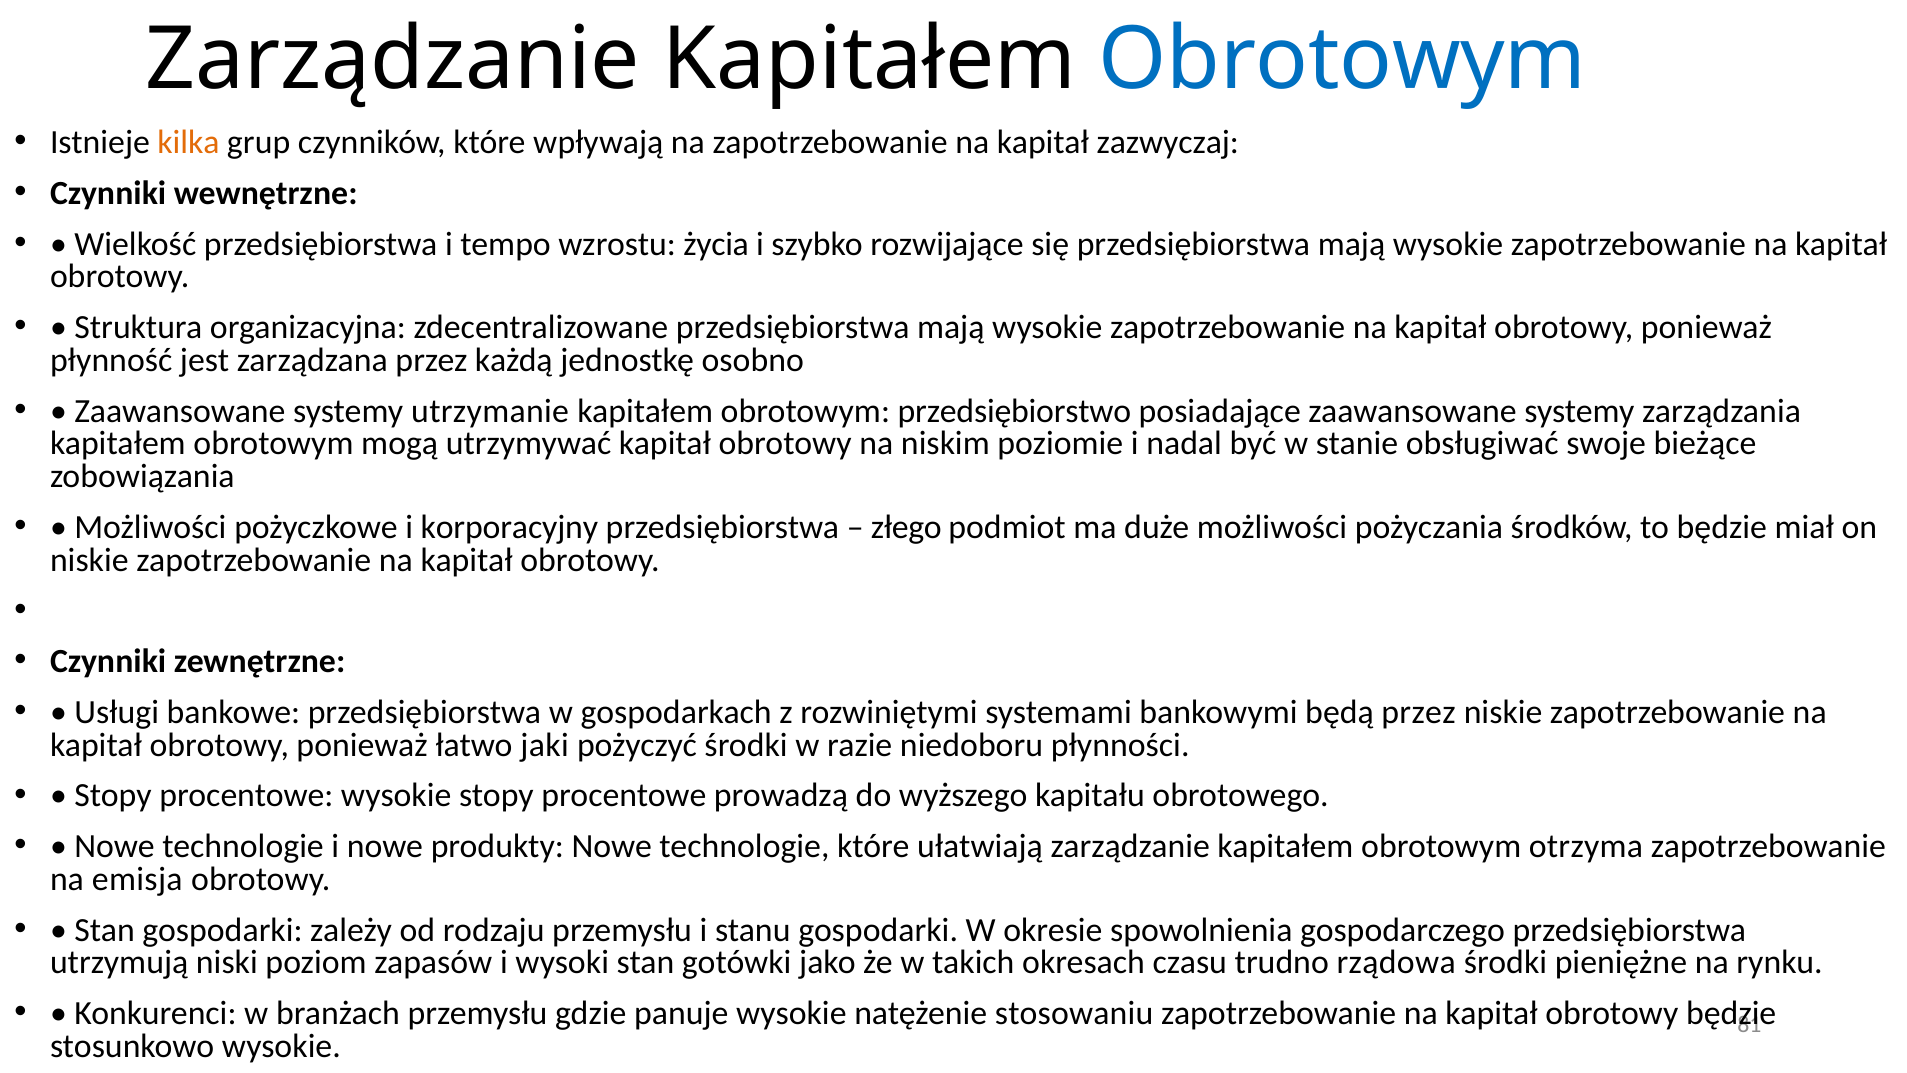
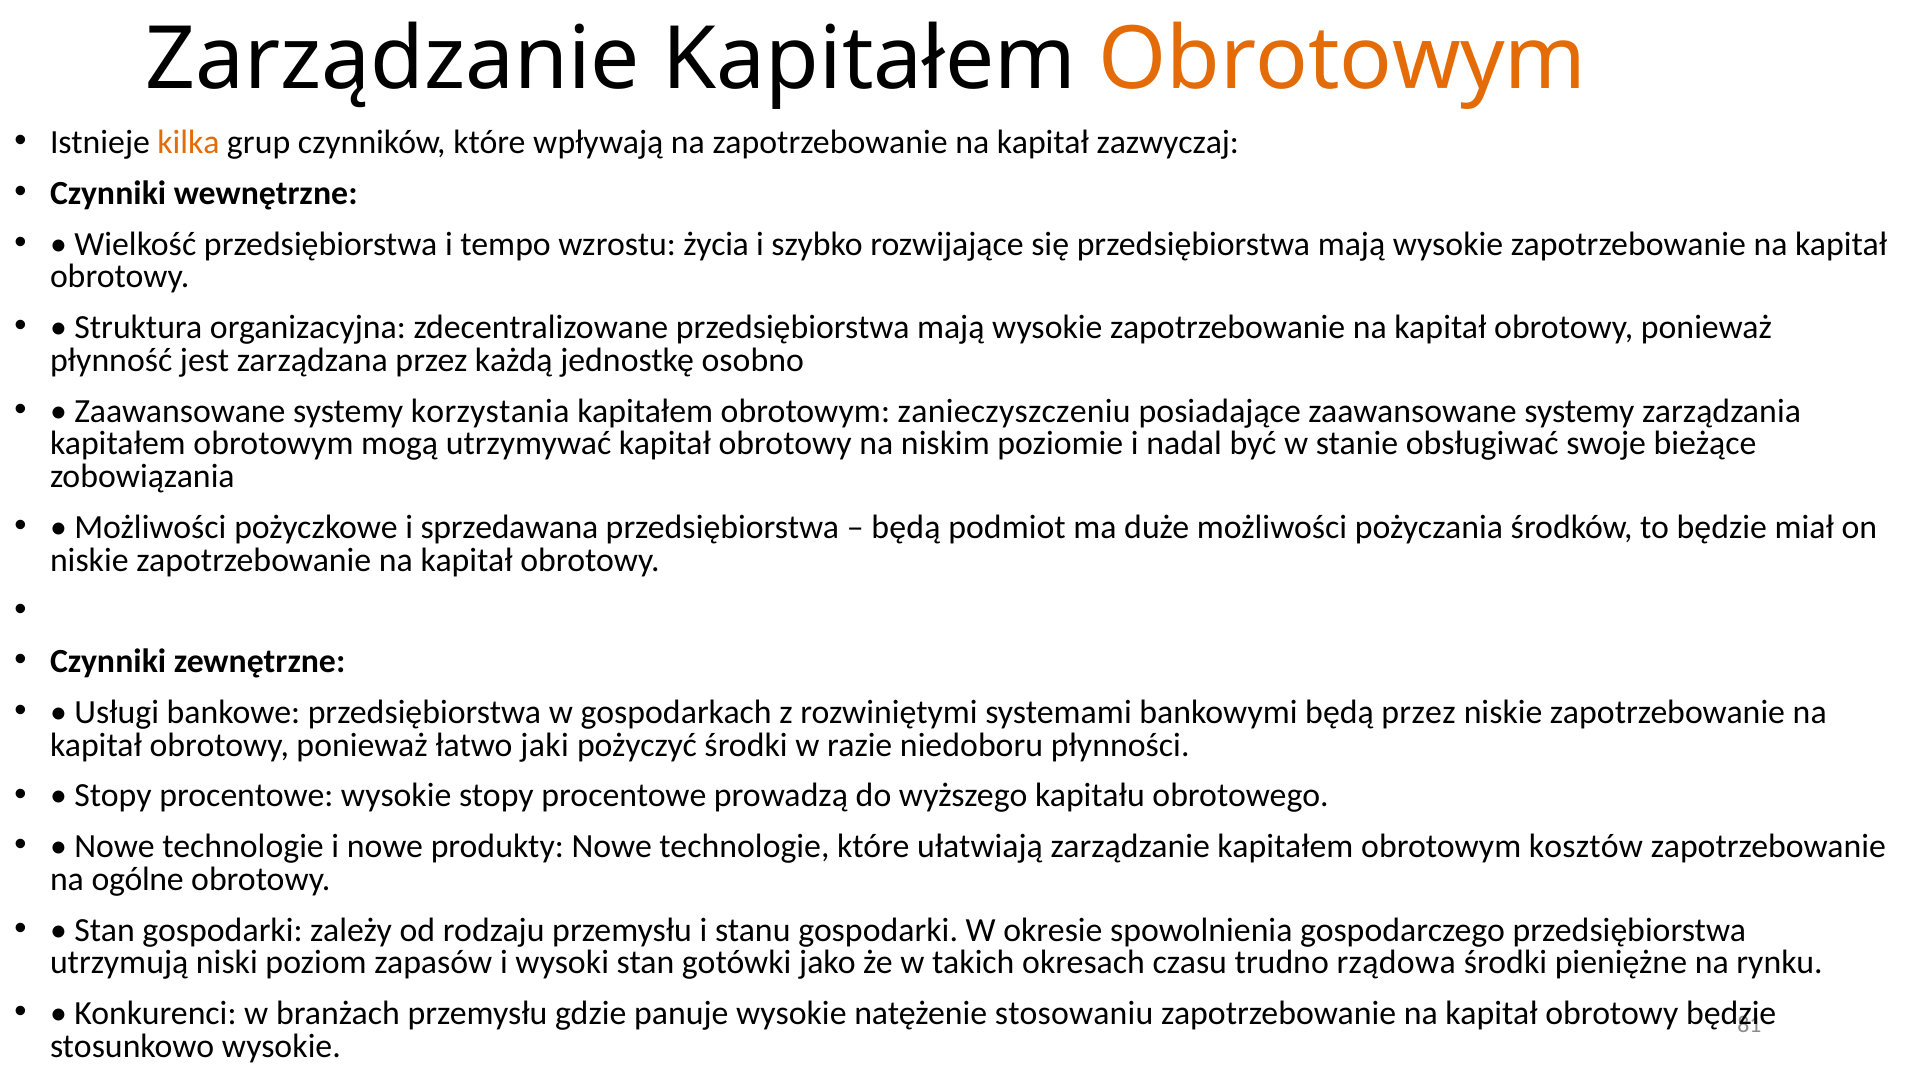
Obrotowym at (1343, 60) colour: blue -> orange
utrzymanie: utrzymanie -> korzystania
przedsiębiorstwo: przedsiębiorstwo -> zanieczyszczeniu
korporacyjny: korporacyjny -> sprzedawana
złego at (906, 527): złego -> będą
otrzyma: otrzyma -> kosztów
emisja: emisja -> ogólne
